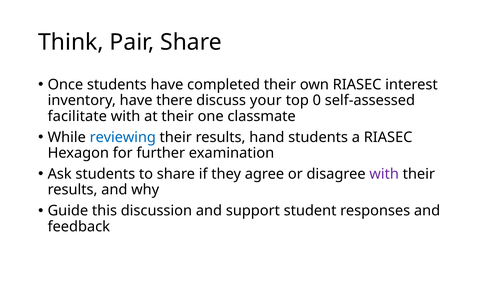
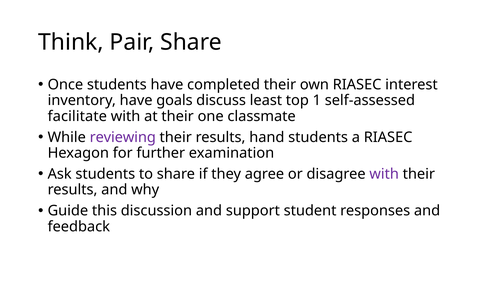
there: there -> goals
your: your -> least
0: 0 -> 1
reviewing colour: blue -> purple
